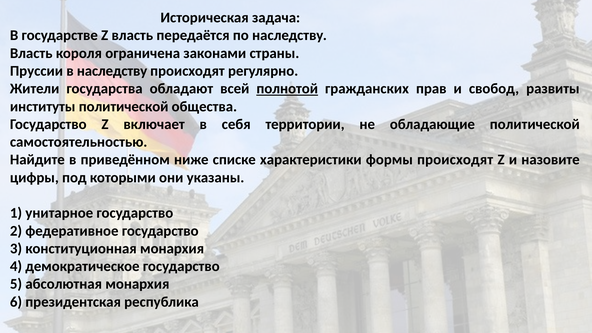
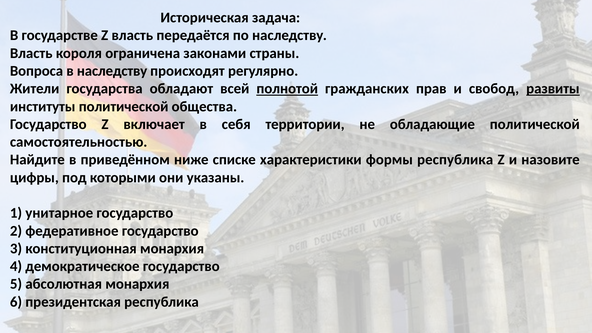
Пруссии: Пруссии -> Вопроса
развиты underline: none -> present
формы происходят: происходят -> республика
